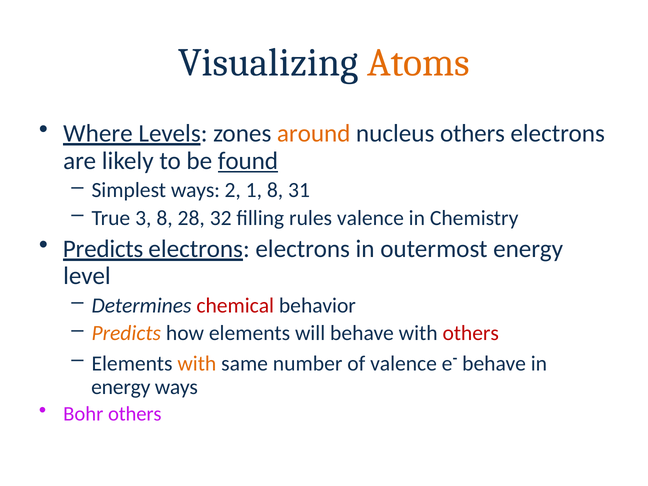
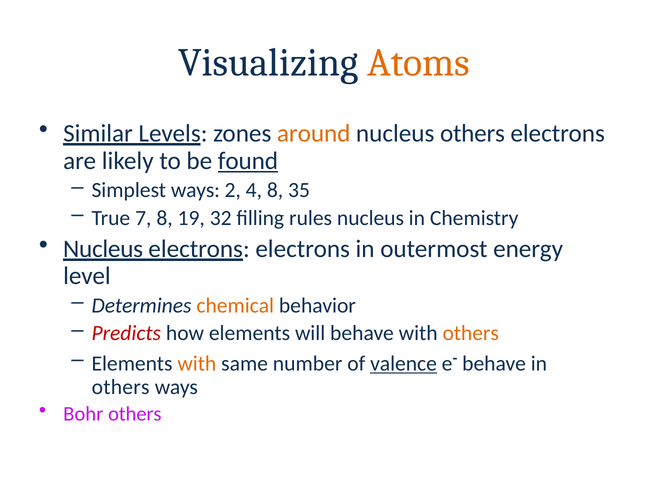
Where: Where -> Similar
1: 1 -> 4
31: 31 -> 35
3: 3 -> 7
28: 28 -> 19
rules valence: valence -> nucleus
Predicts at (103, 249): Predicts -> Nucleus
chemical colour: red -> orange
Predicts at (126, 333) colour: orange -> red
others at (471, 333) colour: red -> orange
valence at (404, 364) underline: none -> present
energy at (121, 387): energy -> others
